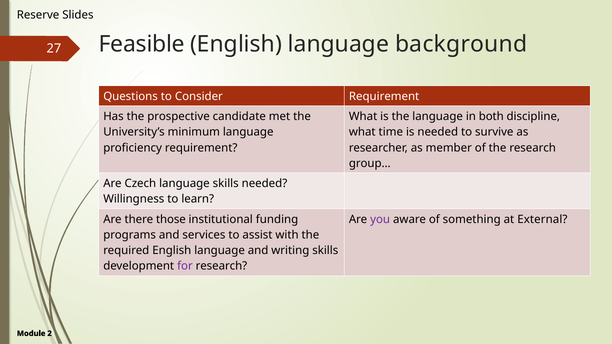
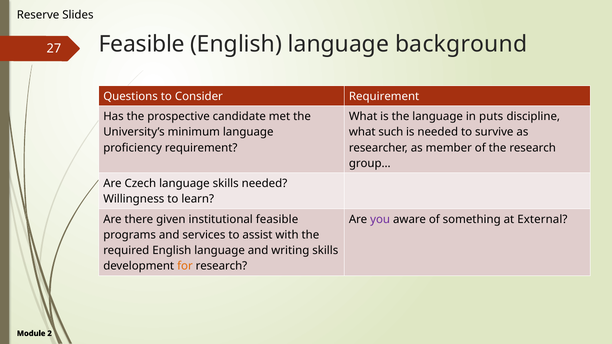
both: both -> puts
time: time -> such
those: those -> given
institutional funding: funding -> feasible
for colour: purple -> orange
